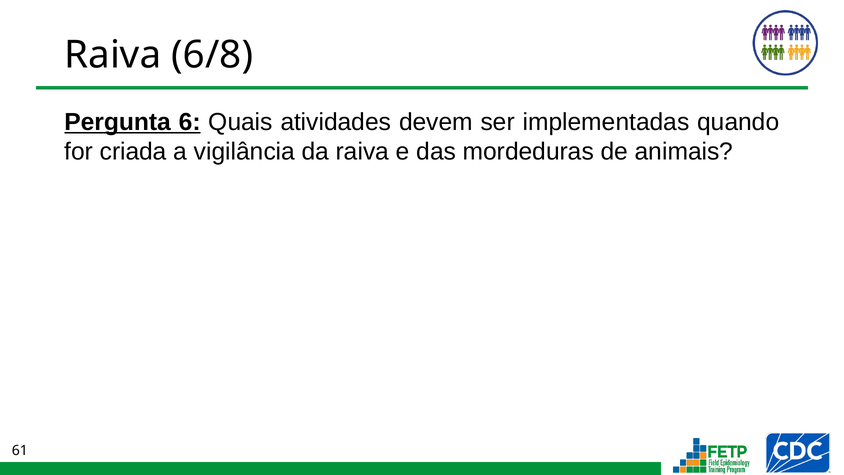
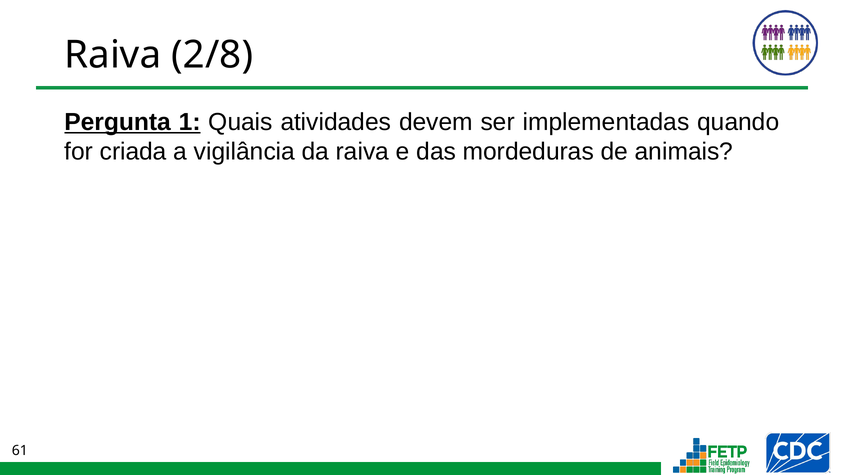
6/8: 6/8 -> 2/8
6: 6 -> 1
